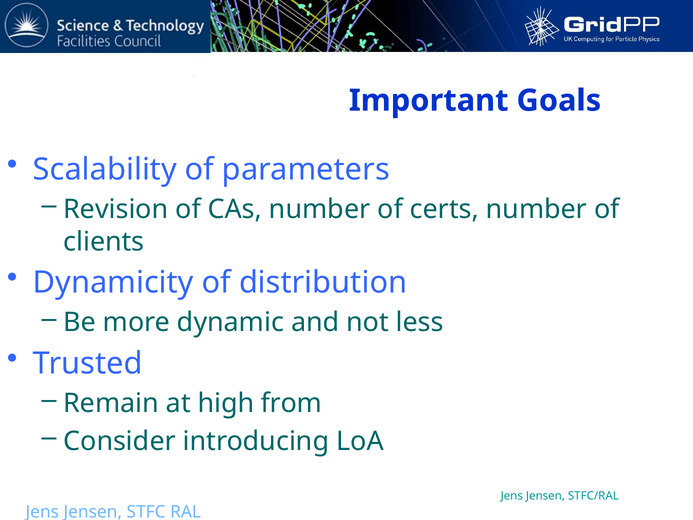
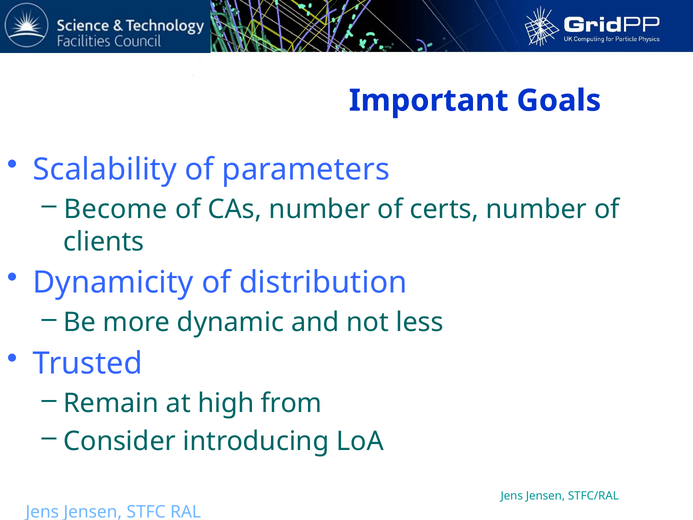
Revision: Revision -> Become
